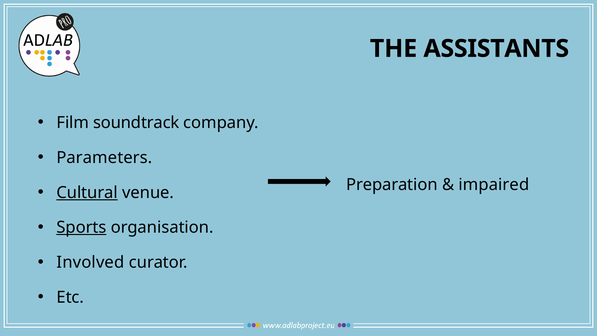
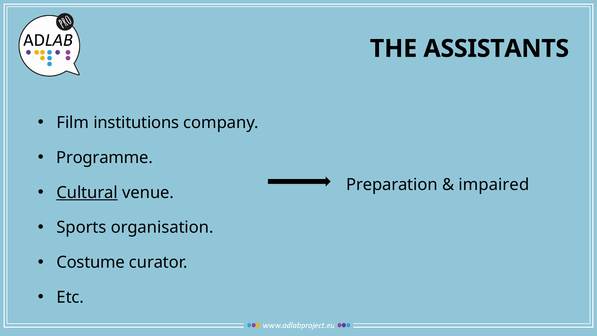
soundtrack: soundtrack -> institutions
Parameters: Parameters -> Programme
Sports underline: present -> none
Involved: Involved -> Costume
